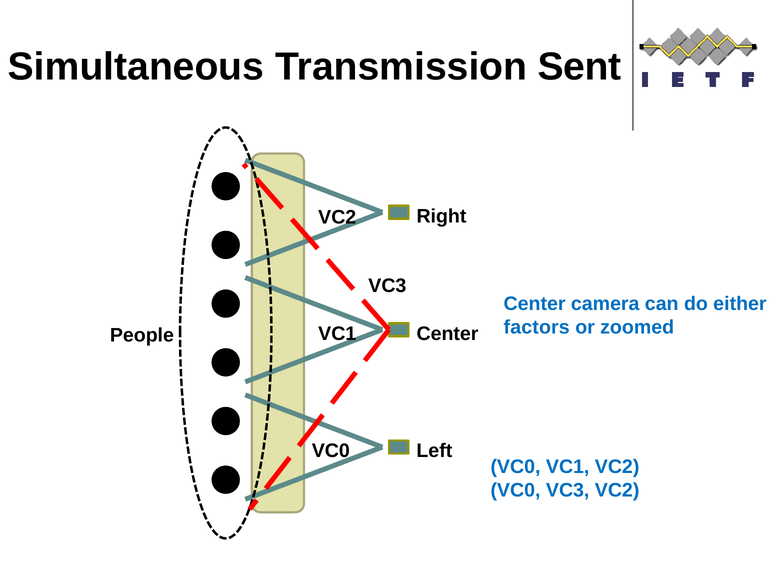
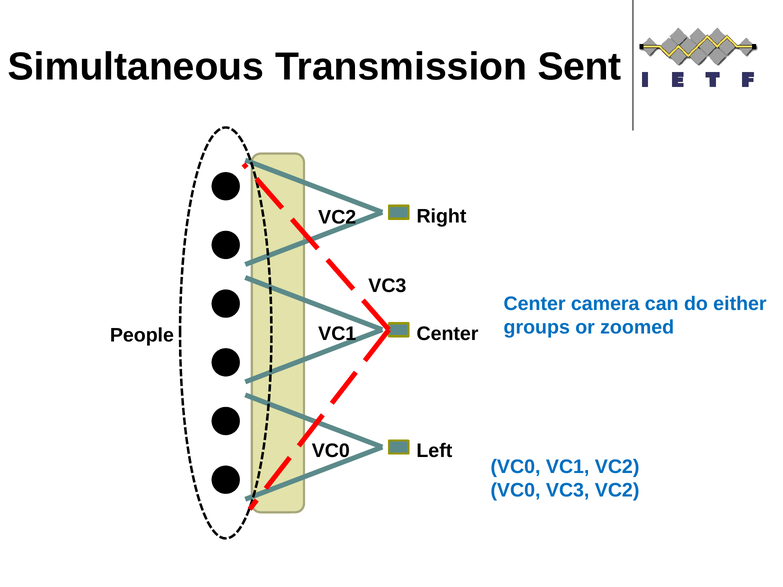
factors: factors -> groups
